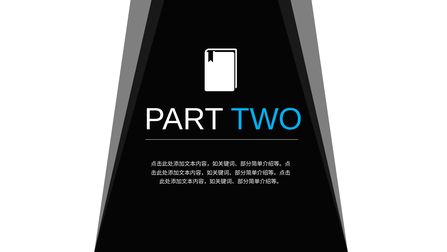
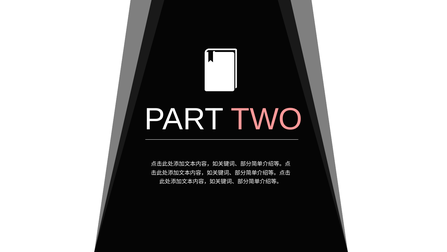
TWO colour: light blue -> pink
